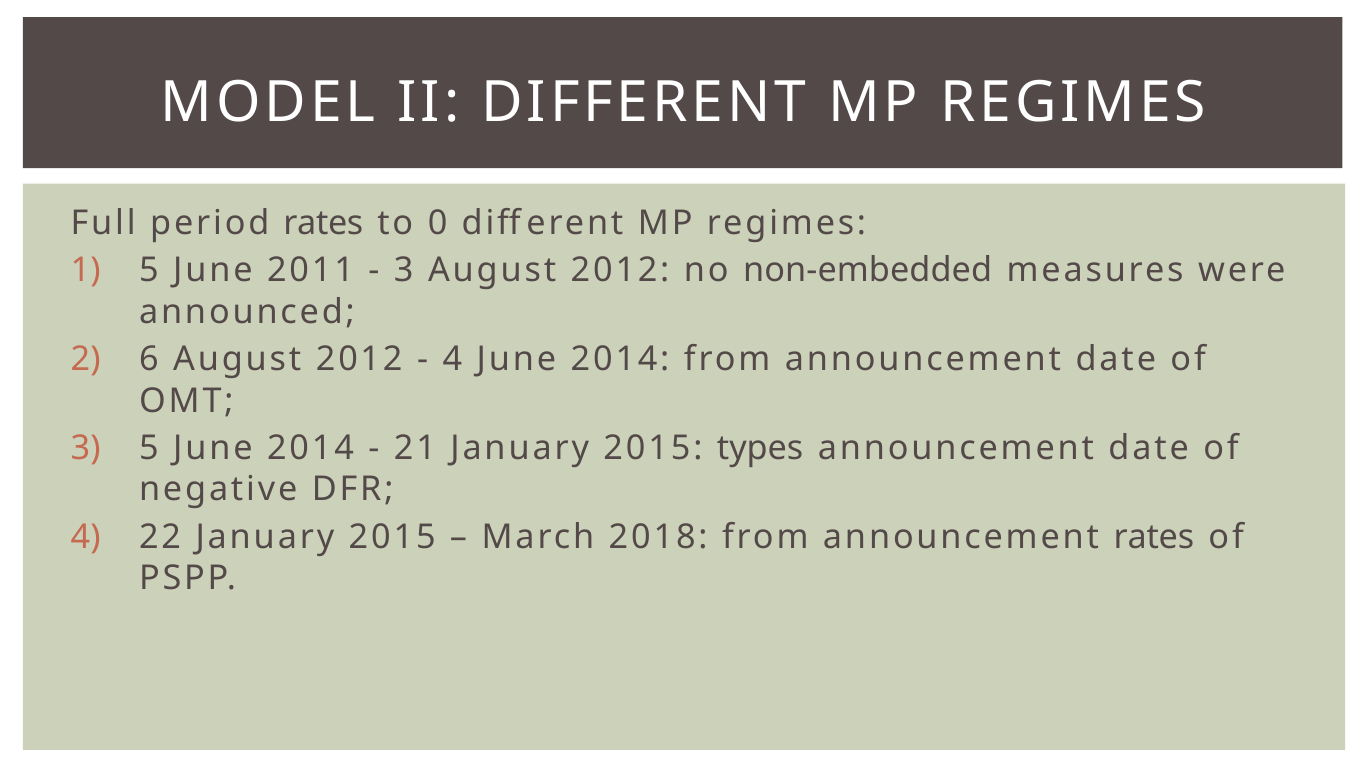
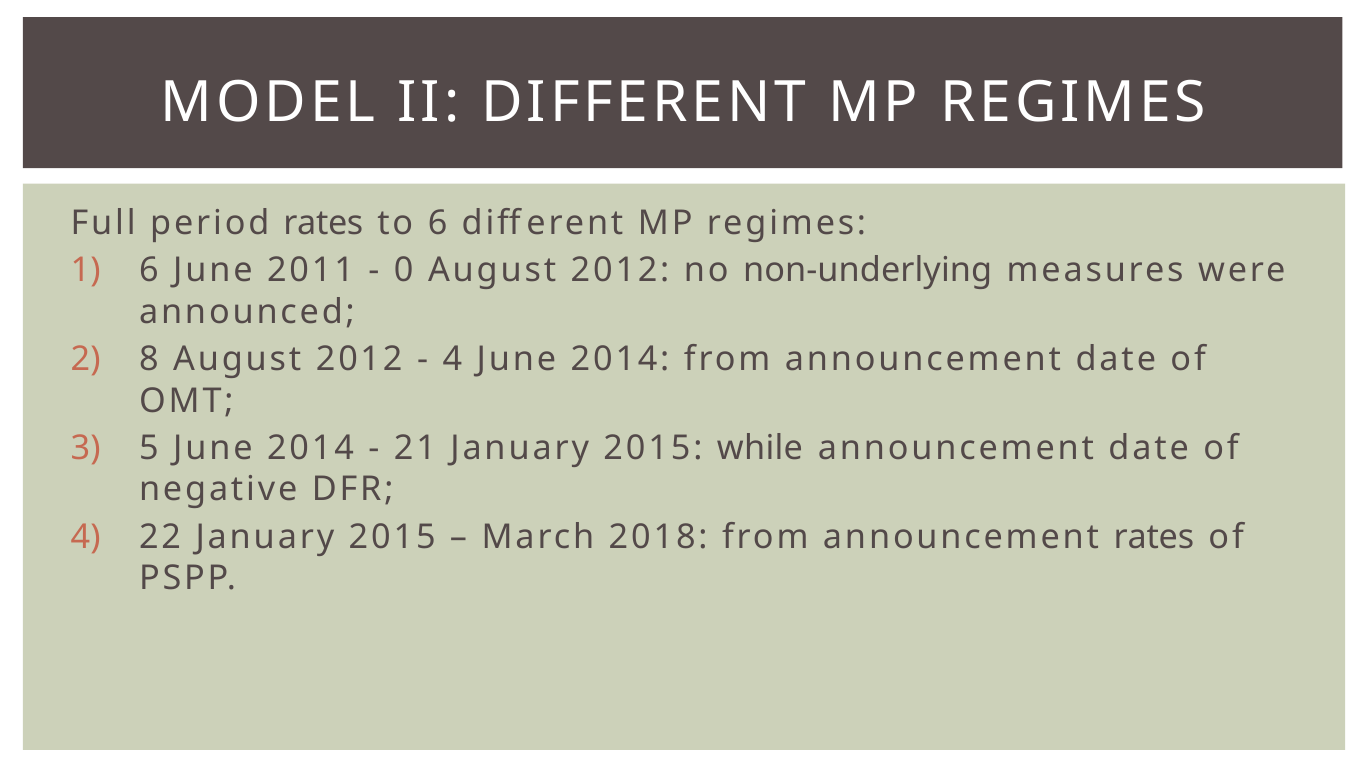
to 0: 0 -> 6
1 5: 5 -> 6
3 at (404, 271): 3 -> 0
non-embedded: non-embedded -> non-underlying
6: 6 -> 8
types: types -> while
